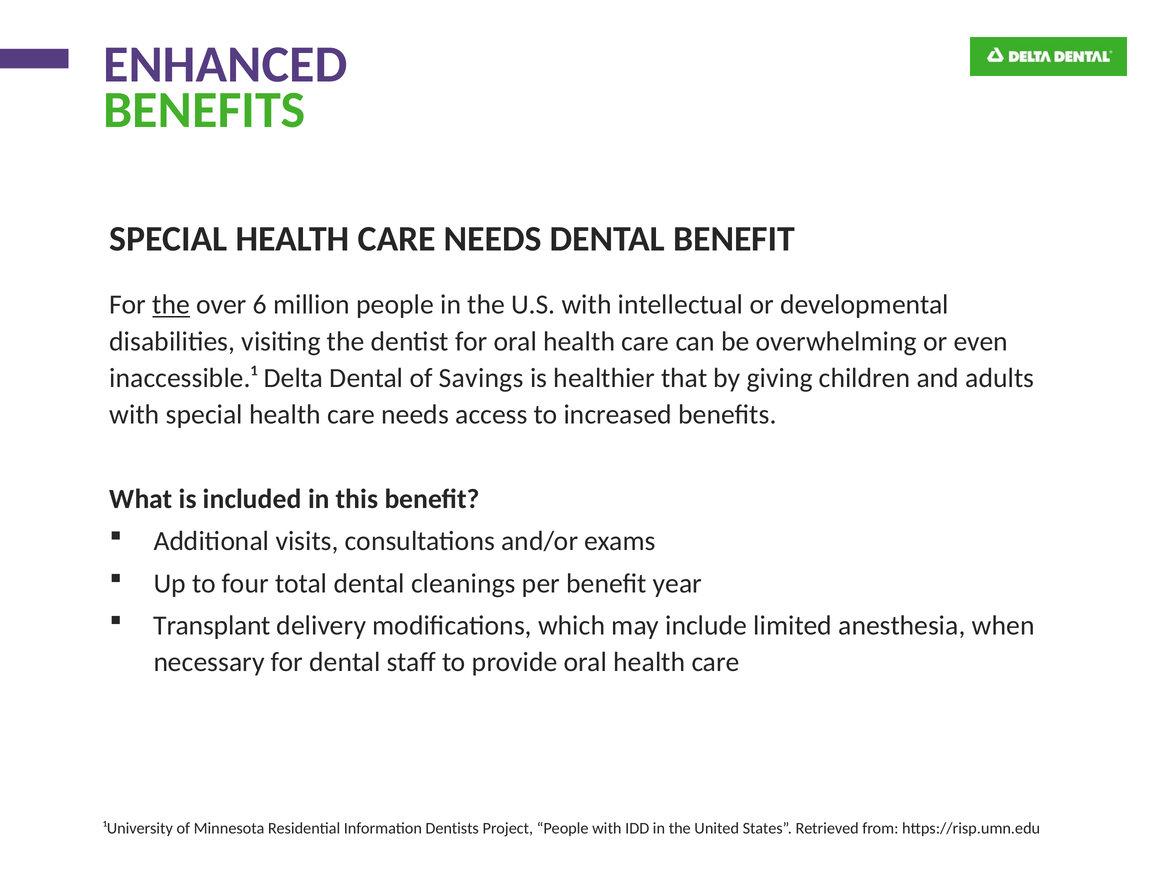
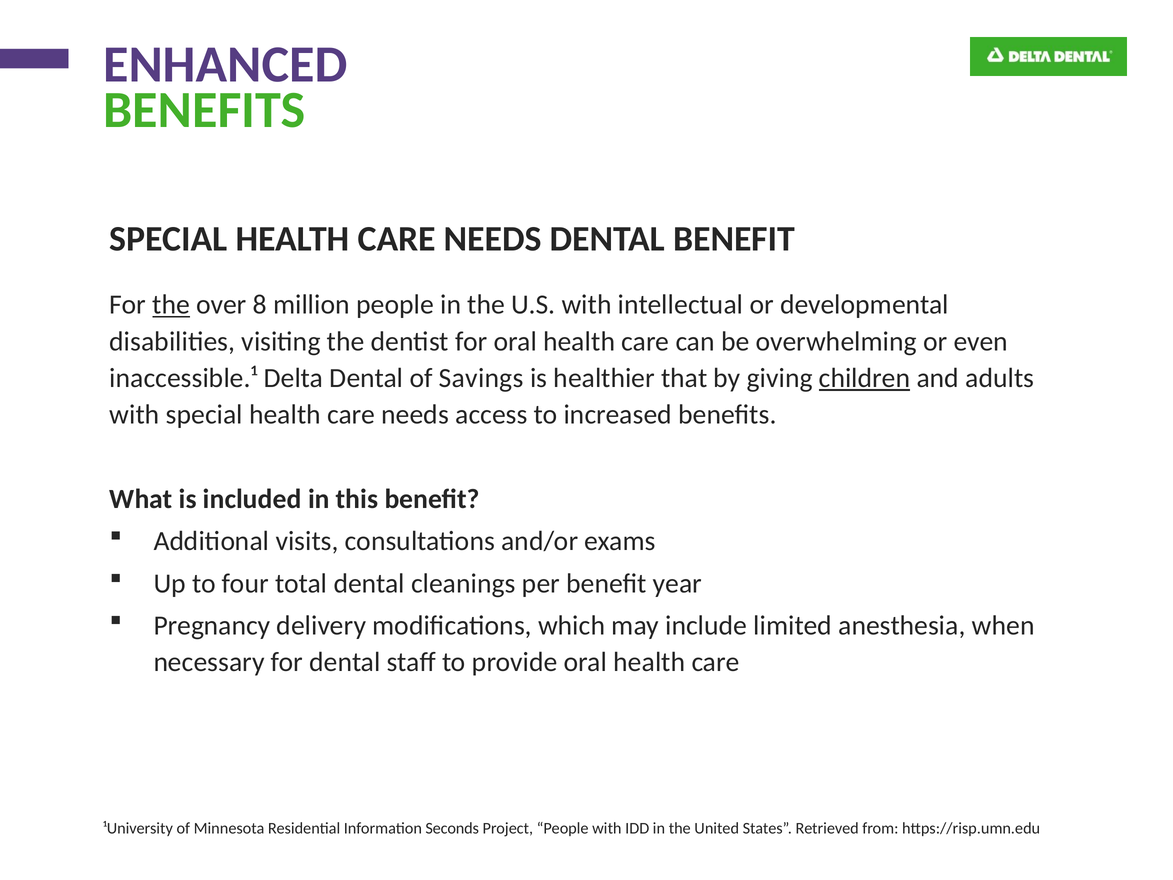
6: 6 -> 8
children underline: none -> present
Transplant: Transplant -> Pregnancy
Dentists: Dentists -> Seconds
